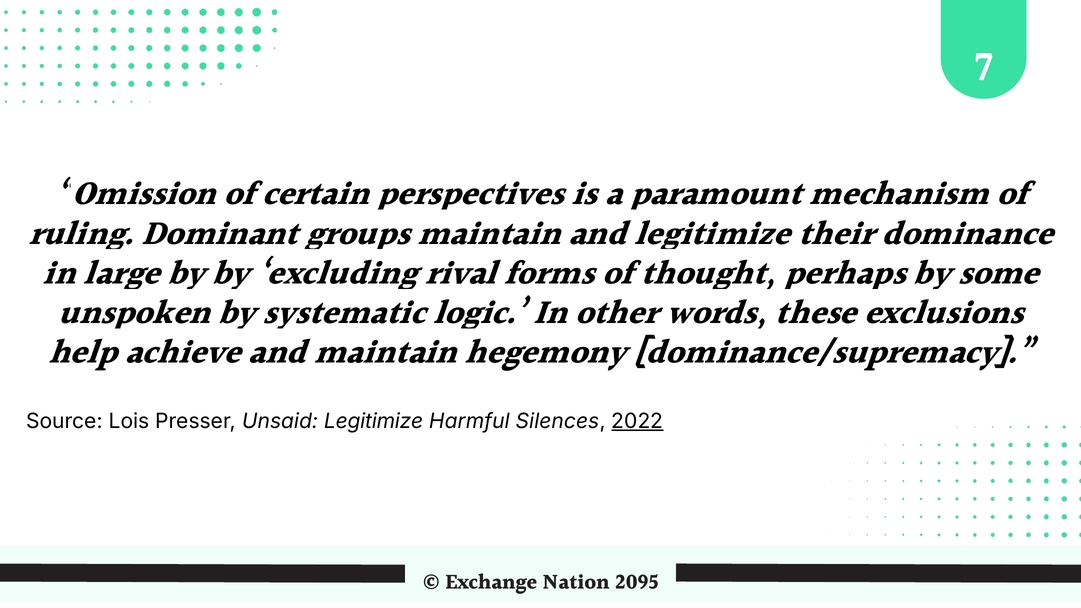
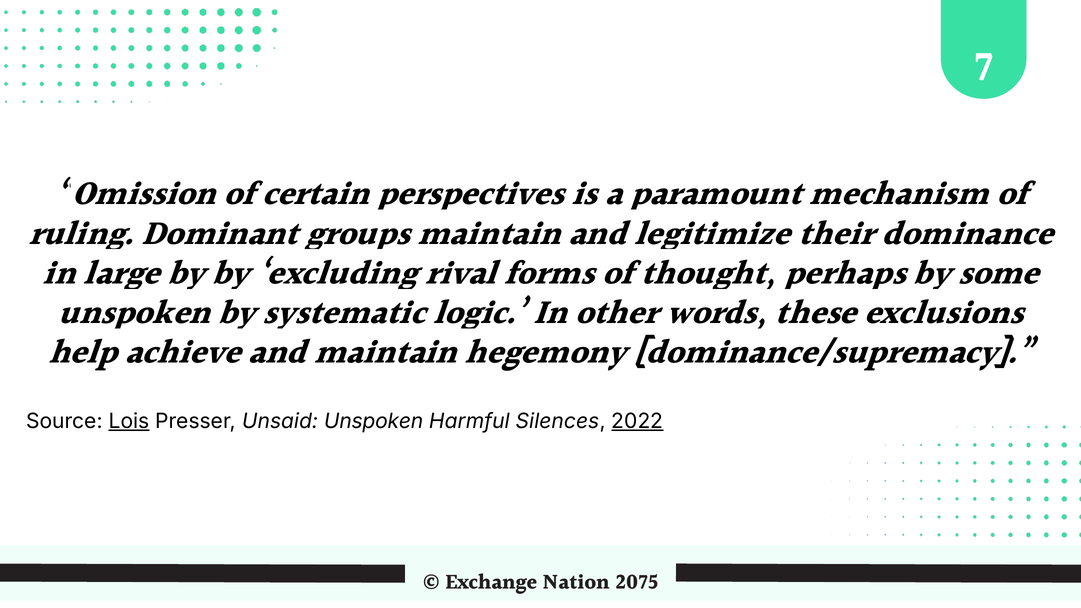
Lois underline: none -> present
Unsaid Legitimize: Legitimize -> Unspoken
2095: 2095 -> 2075
